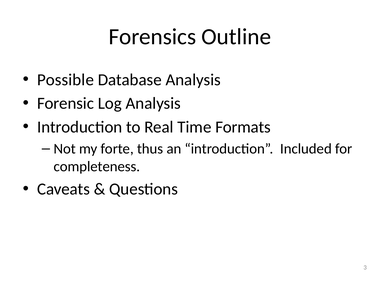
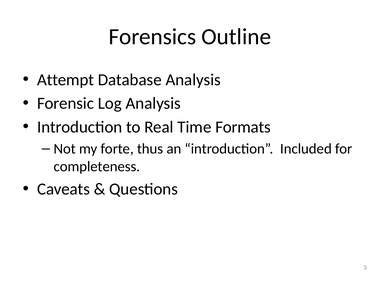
Possible: Possible -> Attempt
